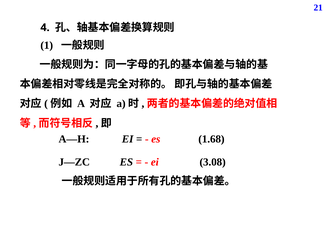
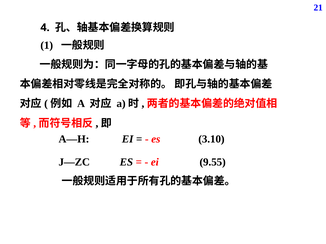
1.68: 1.68 -> 3.10
3.08: 3.08 -> 9.55
